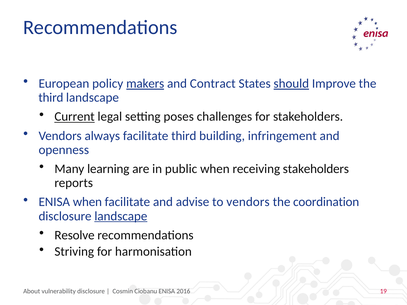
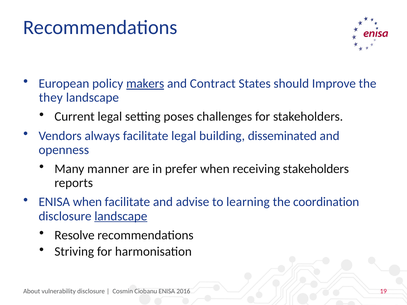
should underline: present -> none
third at (51, 98): third -> they
Current underline: present -> none
facilitate third: third -> legal
infringement: infringement -> disseminated
learning: learning -> manner
public: public -> prefer
to vendors: vendors -> learning
